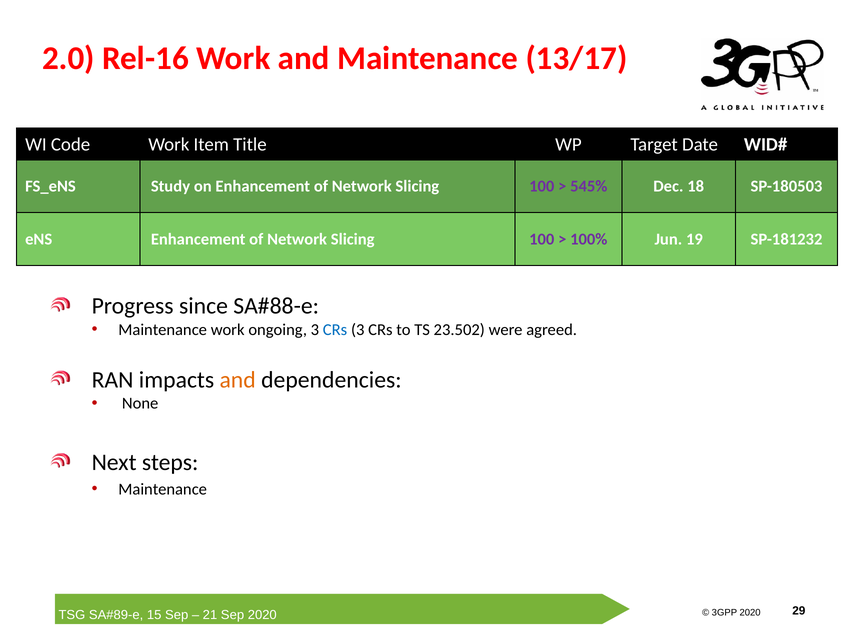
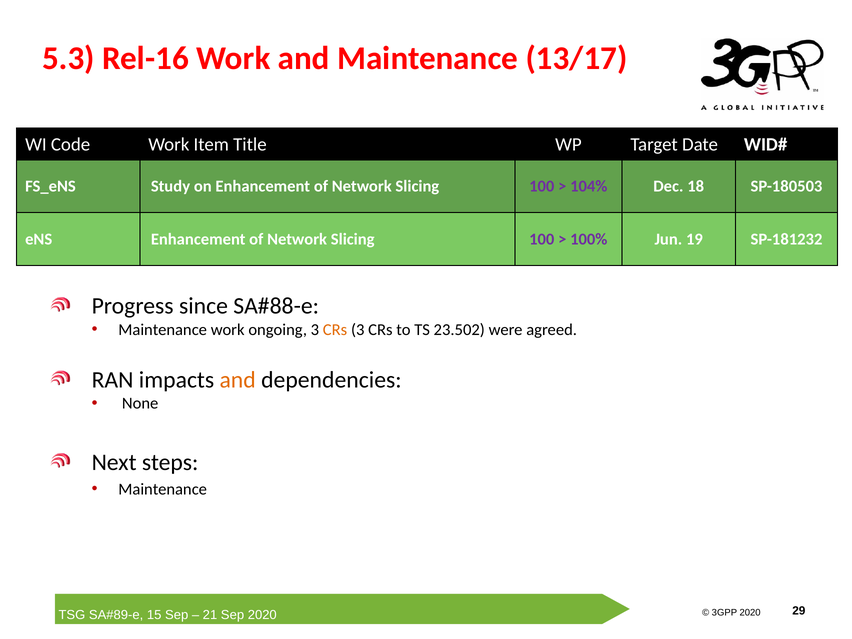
2.0: 2.0 -> 5.3
545%: 545% -> 104%
CRs at (335, 330) colour: blue -> orange
